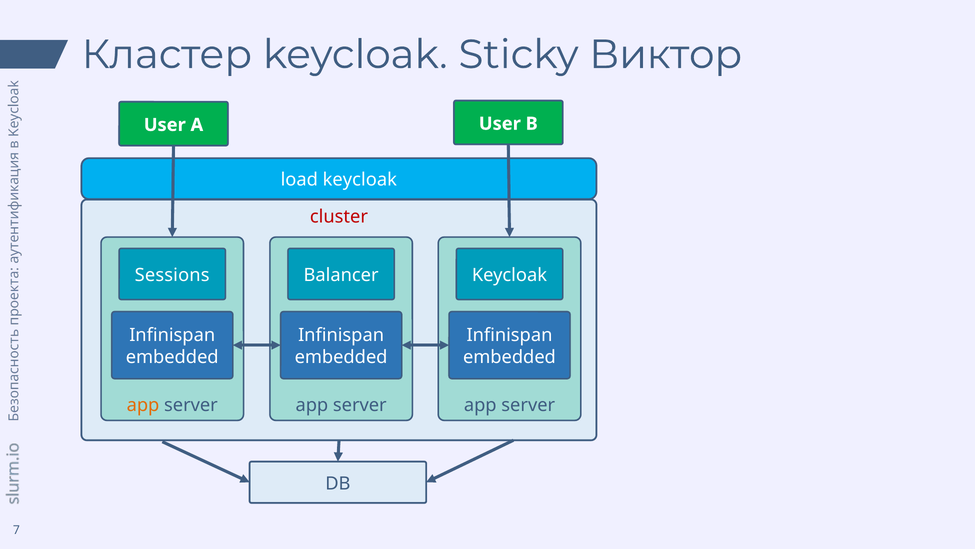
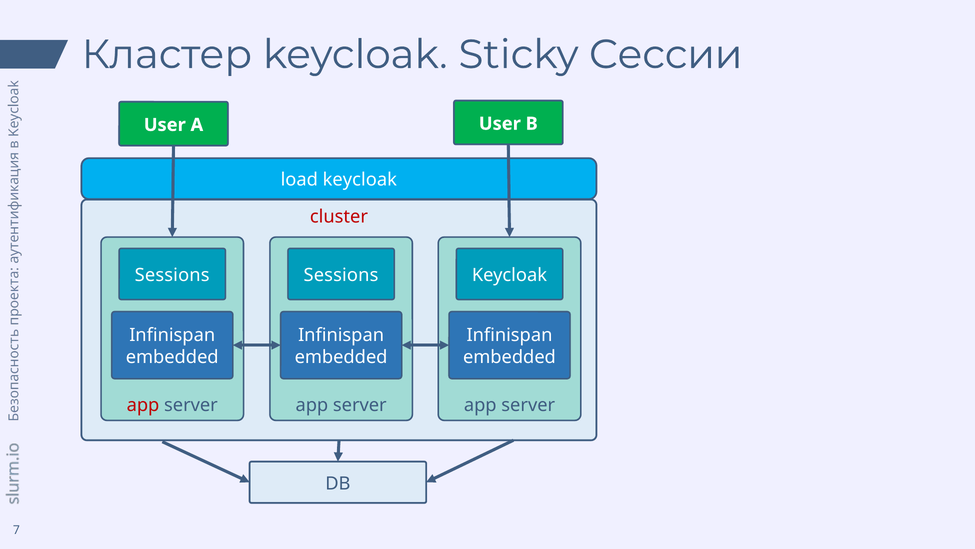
Виктор: Виктор -> Сессии
Balancer at (341, 275): Balancer -> Sessions
app at (143, 405) colour: orange -> red
